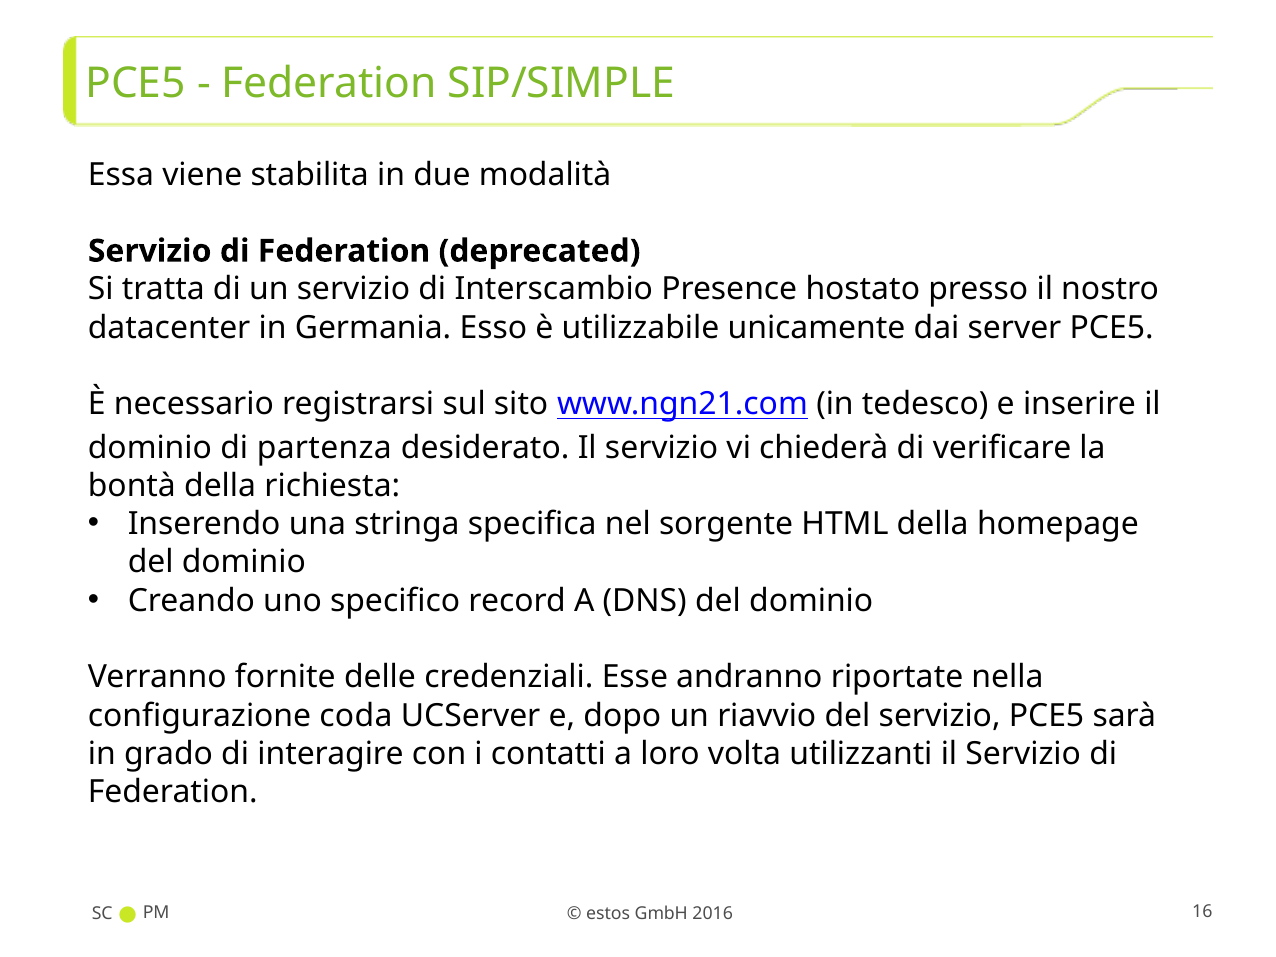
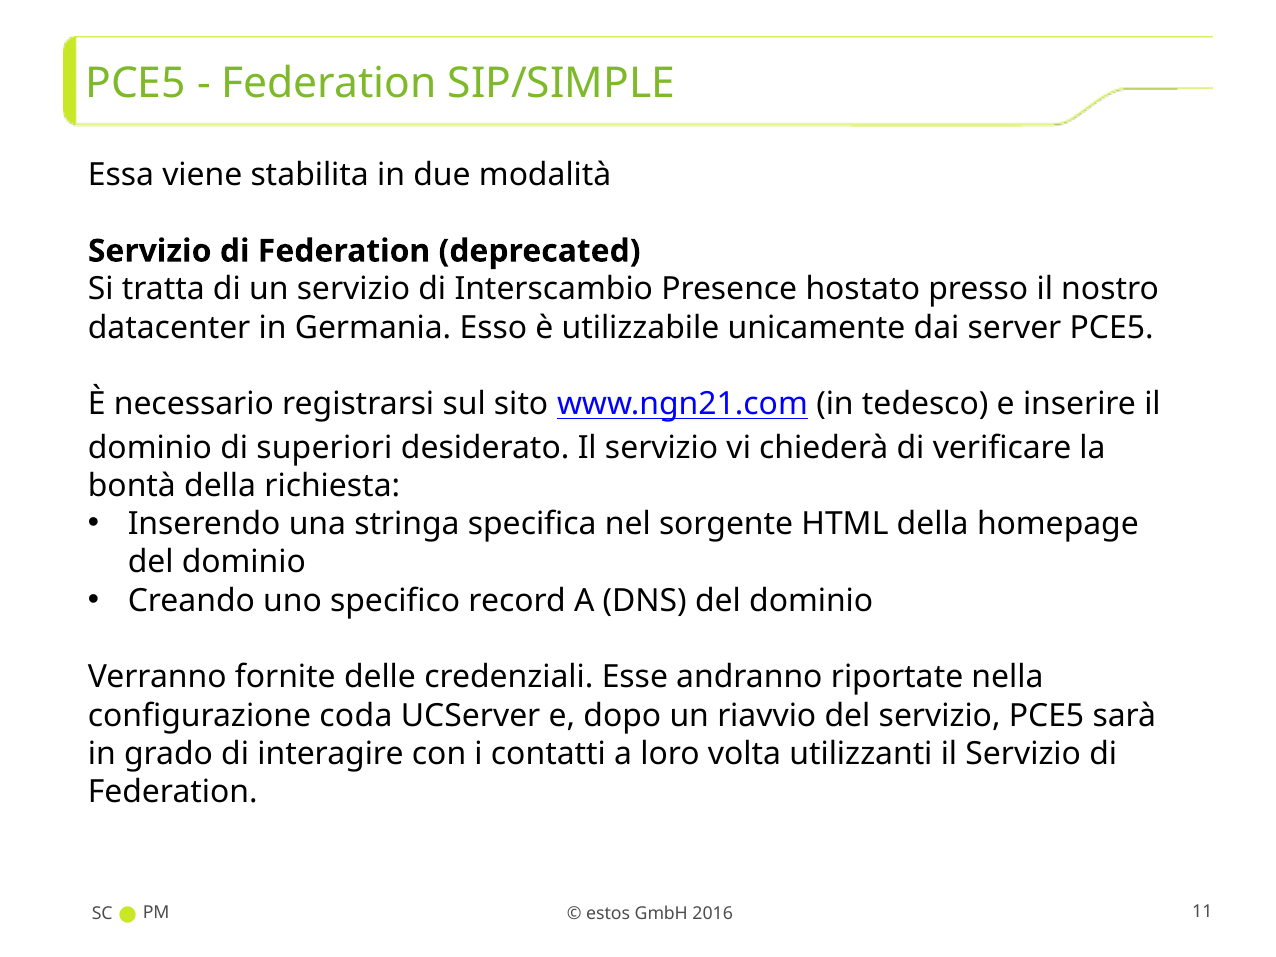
partenza: partenza -> superiori
16: 16 -> 11
